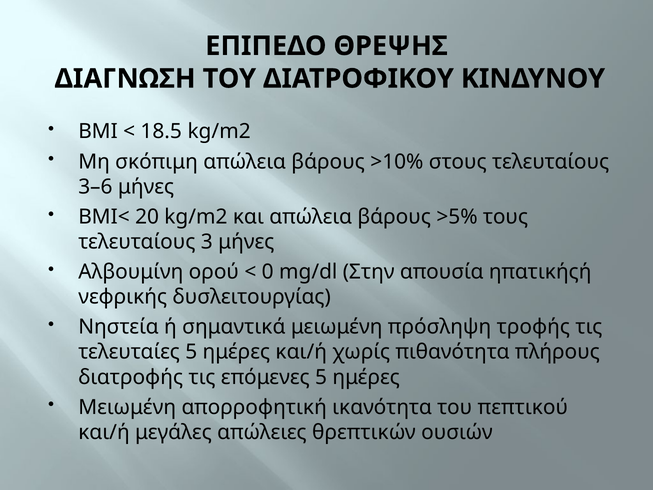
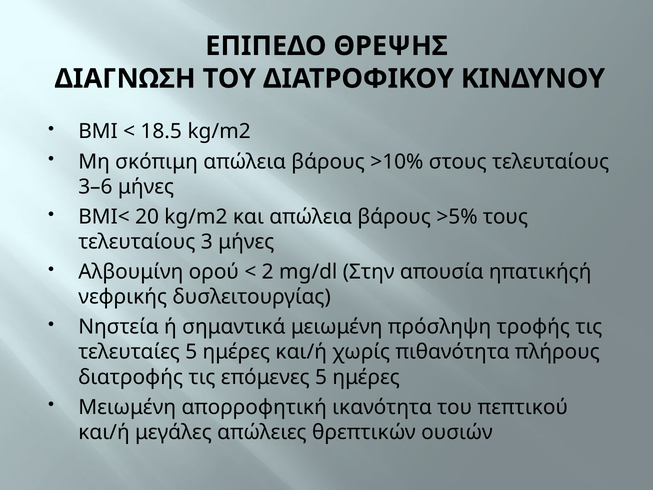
0: 0 -> 2
